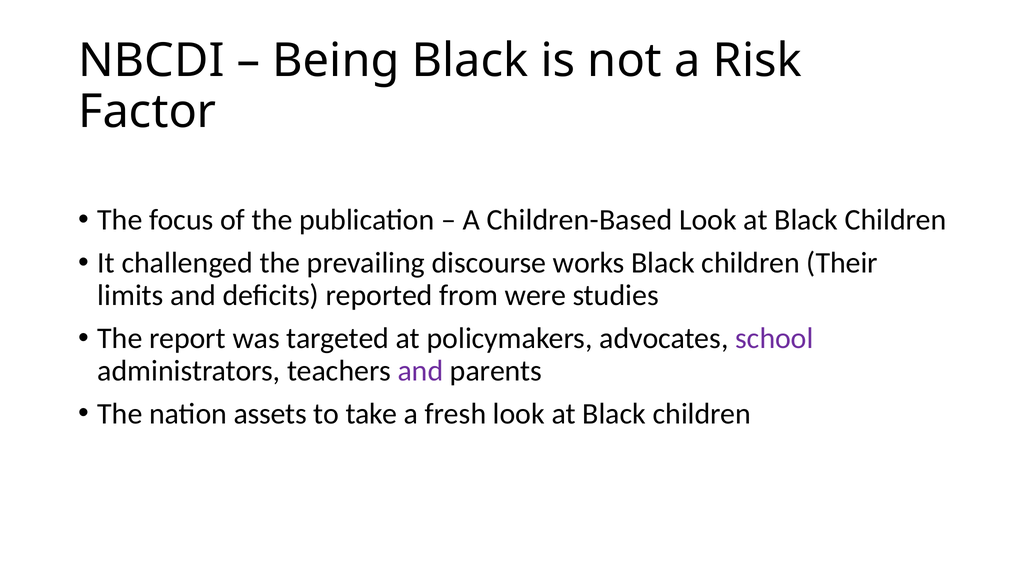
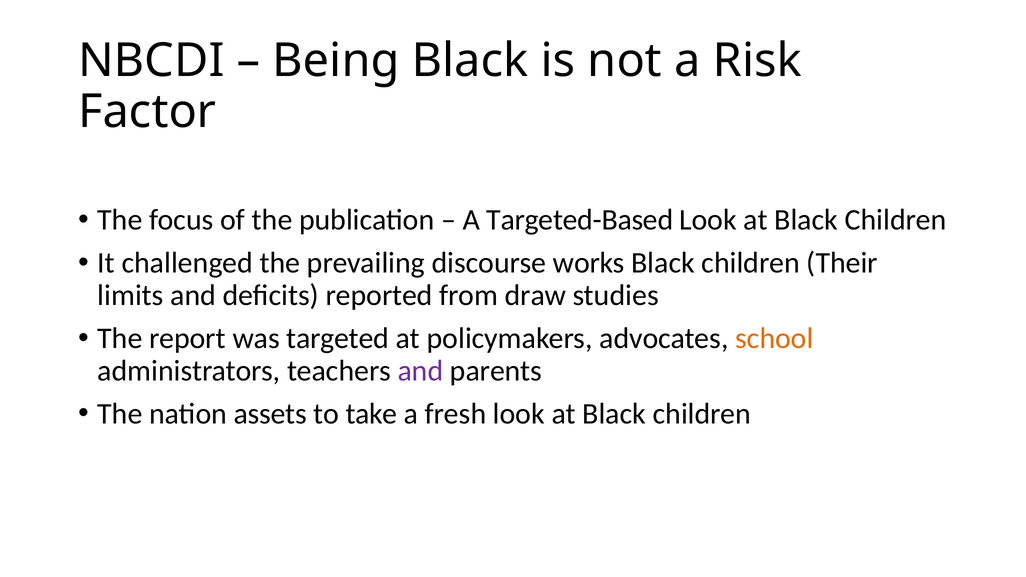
Children-Based: Children-Based -> Targeted-Based
were: were -> draw
school colour: purple -> orange
